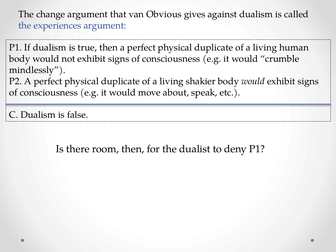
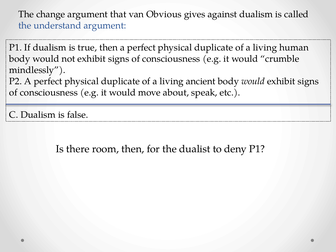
experiences: experiences -> understand
shakier: shakier -> ancient
